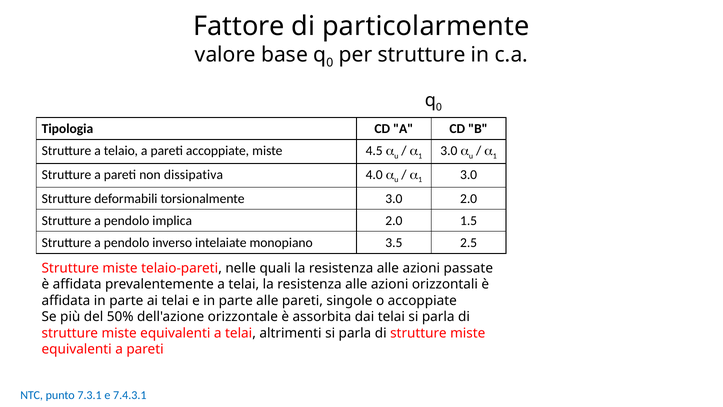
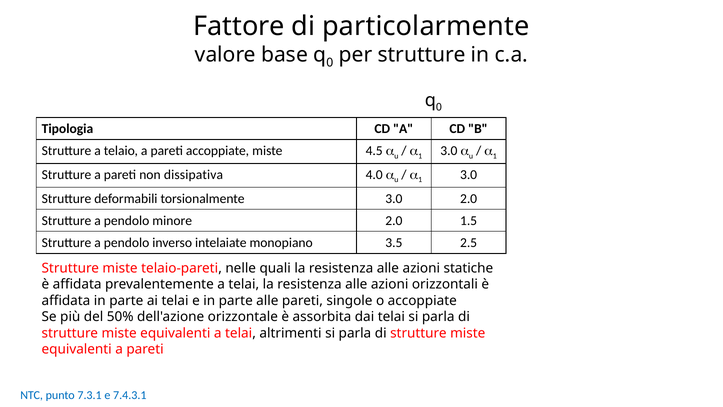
implica: implica -> minore
passate: passate -> statiche
